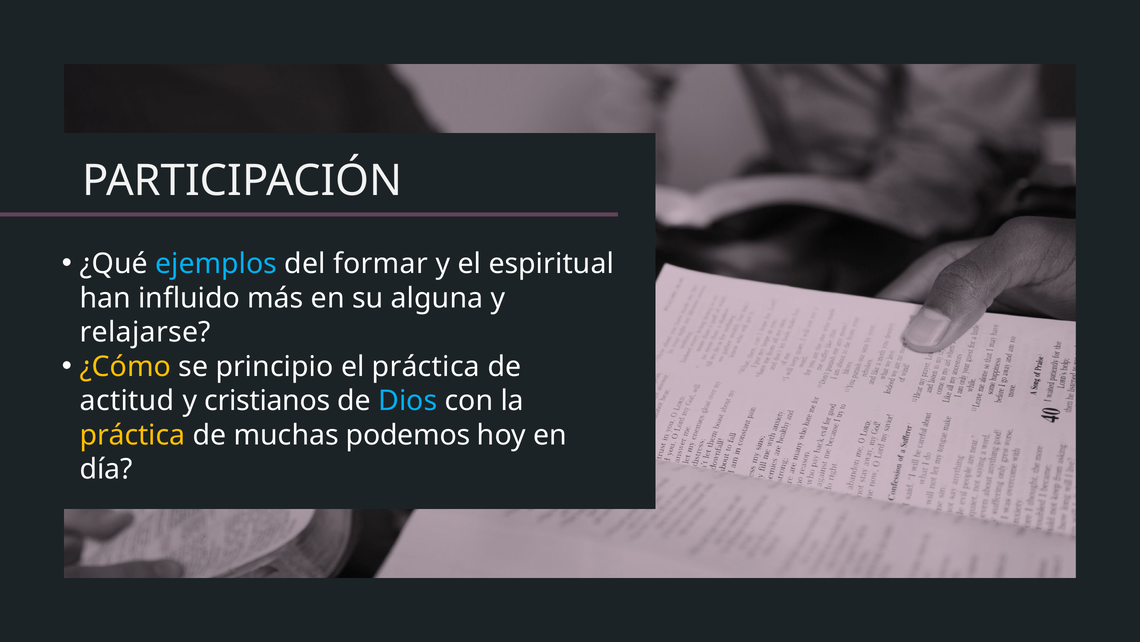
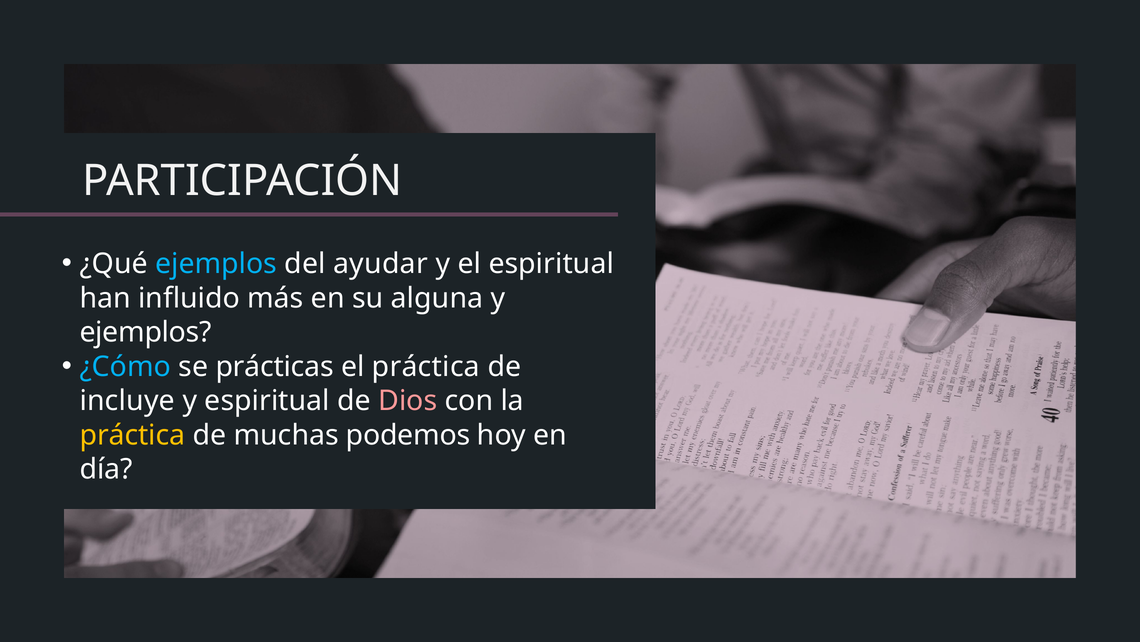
formar: formar -> ayudar
relajarse at (145, 332): relajarse -> ejemplos
¿Cómo colour: yellow -> light blue
principio: principio -> prácticas
actitud: actitud -> incluye
y cristianos: cristianos -> espiritual
Dios colour: light blue -> pink
